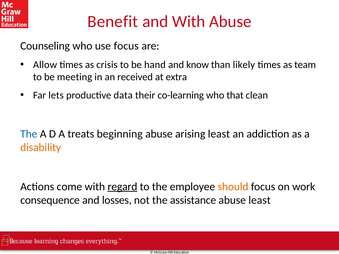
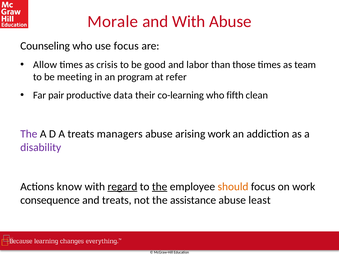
Benefit: Benefit -> Morale
hand: hand -> good
know: know -> labor
likely: likely -> those
received: received -> program
extra: extra -> refer
lets: lets -> pair
that: that -> fifth
The at (29, 134) colour: blue -> purple
beginning: beginning -> managers
arising least: least -> work
disability colour: orange -> purple
come: come -> know
the at (160, 187) underline: none -> present
and losses: losses -> treats
